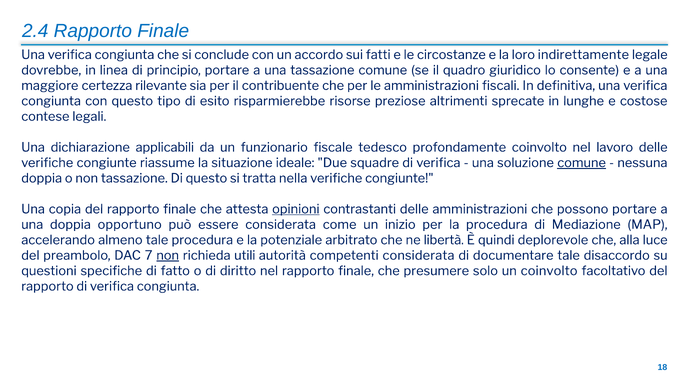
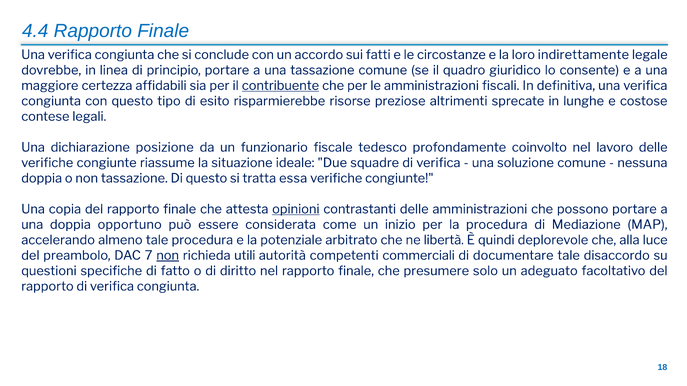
2.4: 2.4 -> 4.4
rilevante: rilevante -> affidabili
contribuente underline: none -> present
applicabili: applicabili -> posizione
comune at (582, 163) underline: present -> none
nella: nella -> essa
competenti considerata: considerata -> commerciali
un coinvolto: coinvolto -> adeguato
